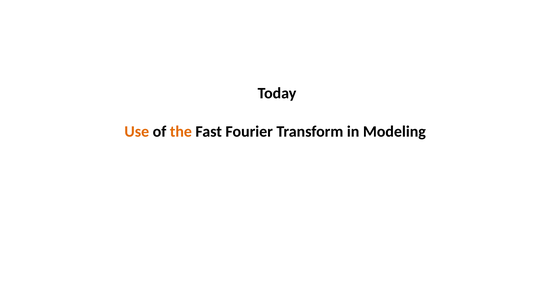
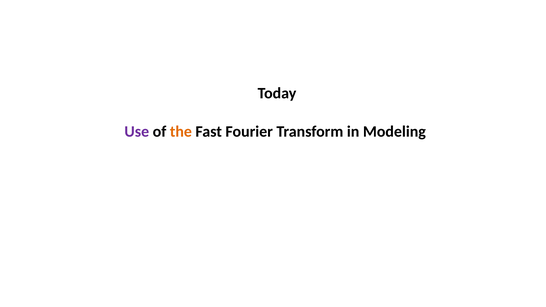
Use colour: orange -> purple
